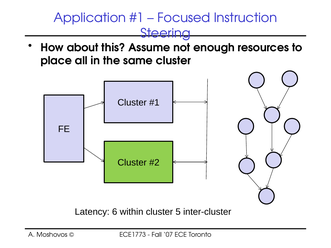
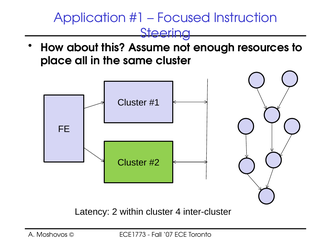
6: 6 -> 2
5: 5 -> 4
